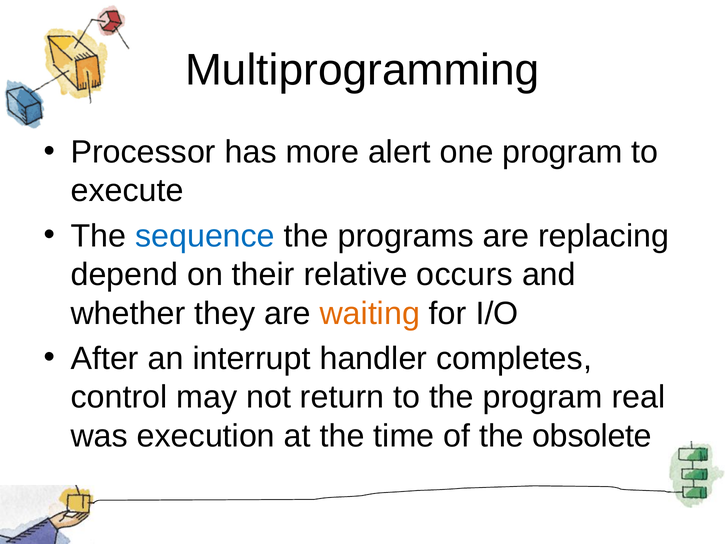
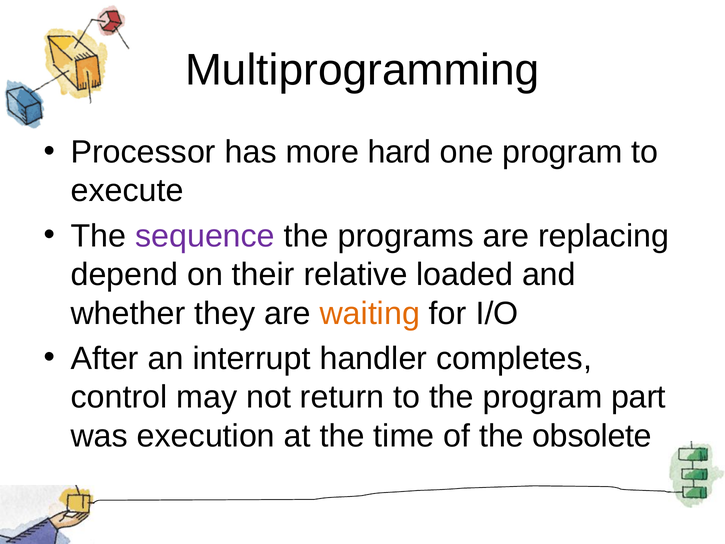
alert: alert -> hard
sequence colour: blue -> purple
occurs: occurs -> loaded
real: real -> part
